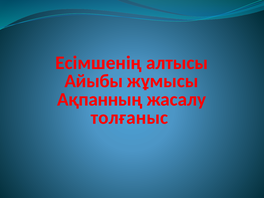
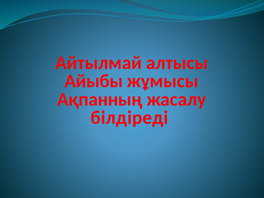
Есімшенің: Есімшенің -> Айтылмай
толғаныс: толғаныс -> білдіреді
